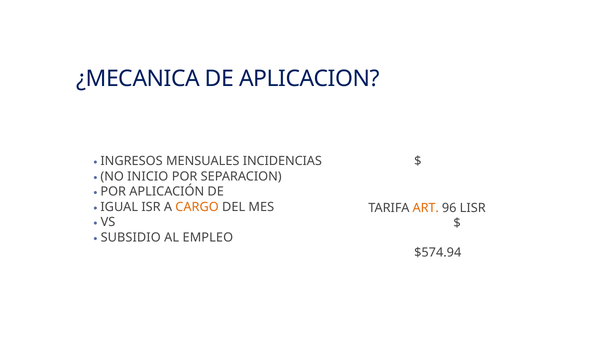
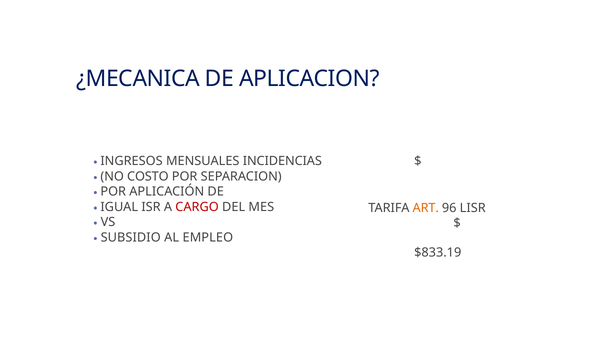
INICIO: INICIO -> COSTO
CARGO colour: orange -> red
$574.94: $574.94 -> $833.19
